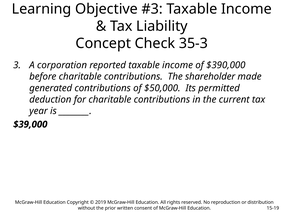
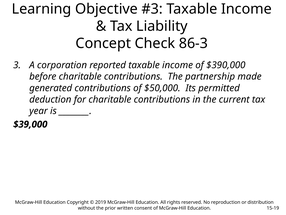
35-3: 35-3 -> 86-3
shareholder: shareholder -> partnership
